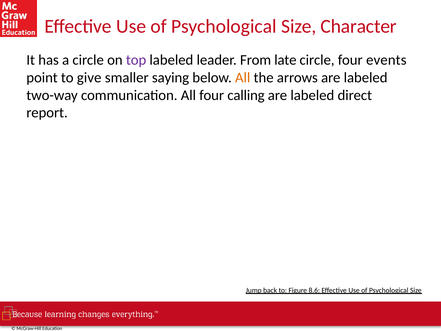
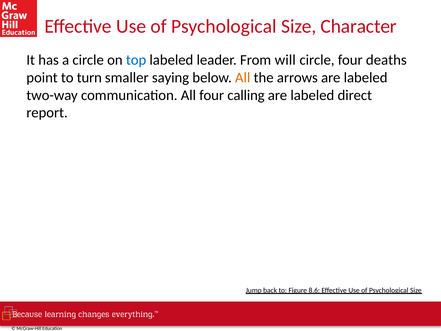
top colour: purple -> blue
late: late -> will
events: events -> deaths
give: give -> turn
